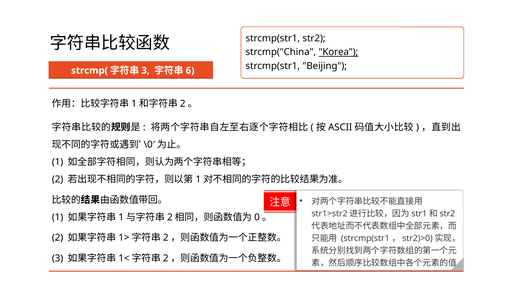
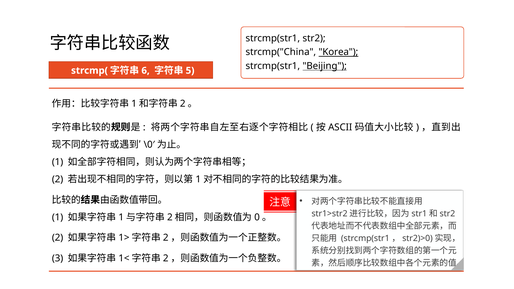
Beijing underline: none -> present
3 at (146, 71): 3 -> 6
6: 6 -> 5
